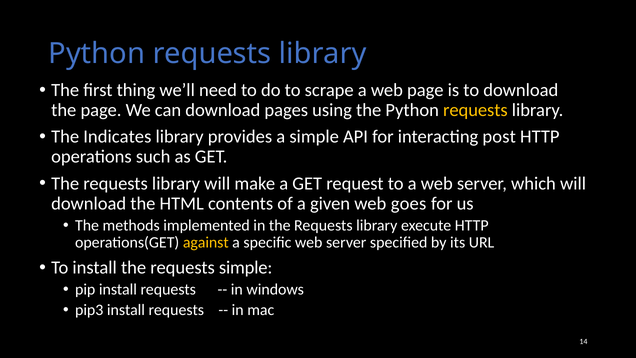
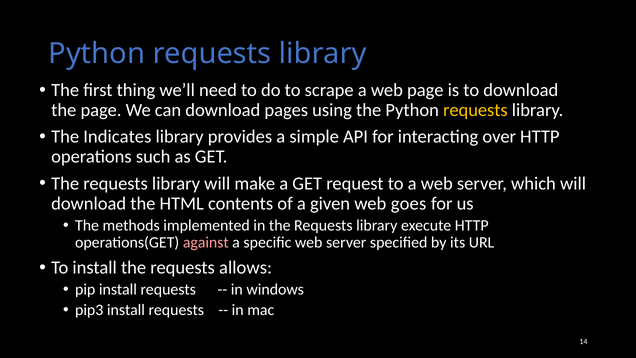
post: post -> over
against colour: yellow -> pink
requests simple: simple -> allows
